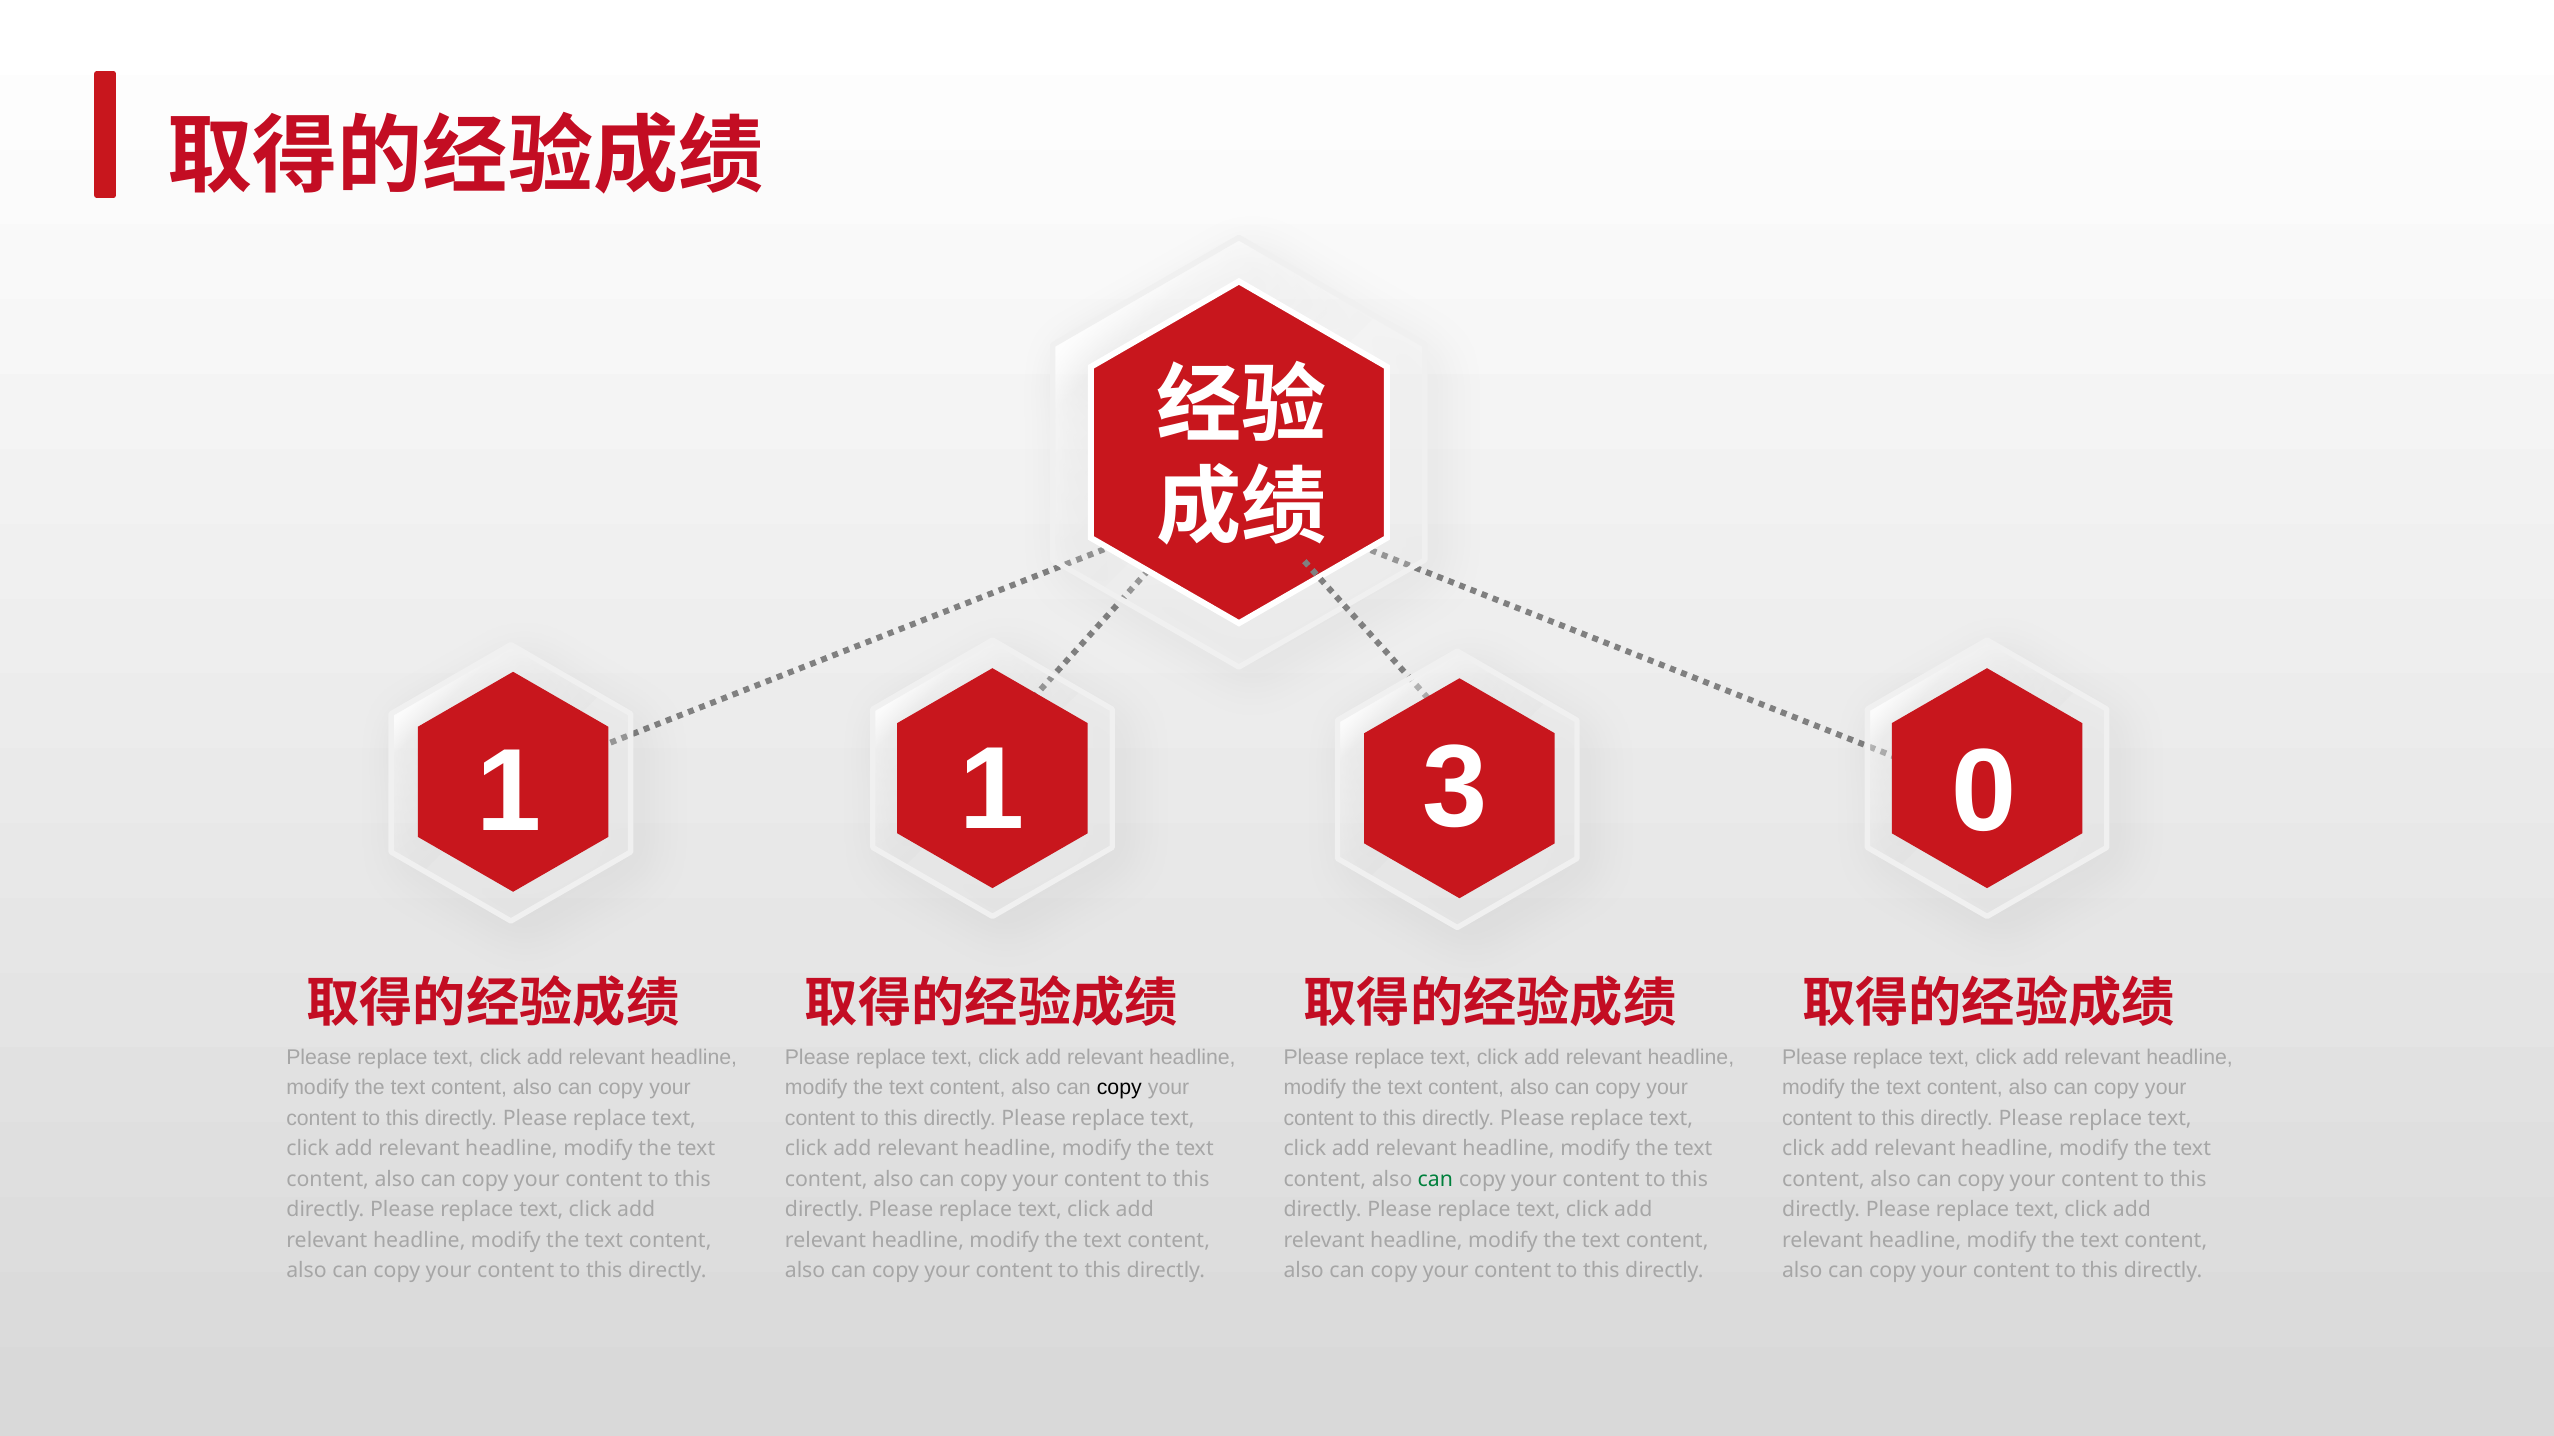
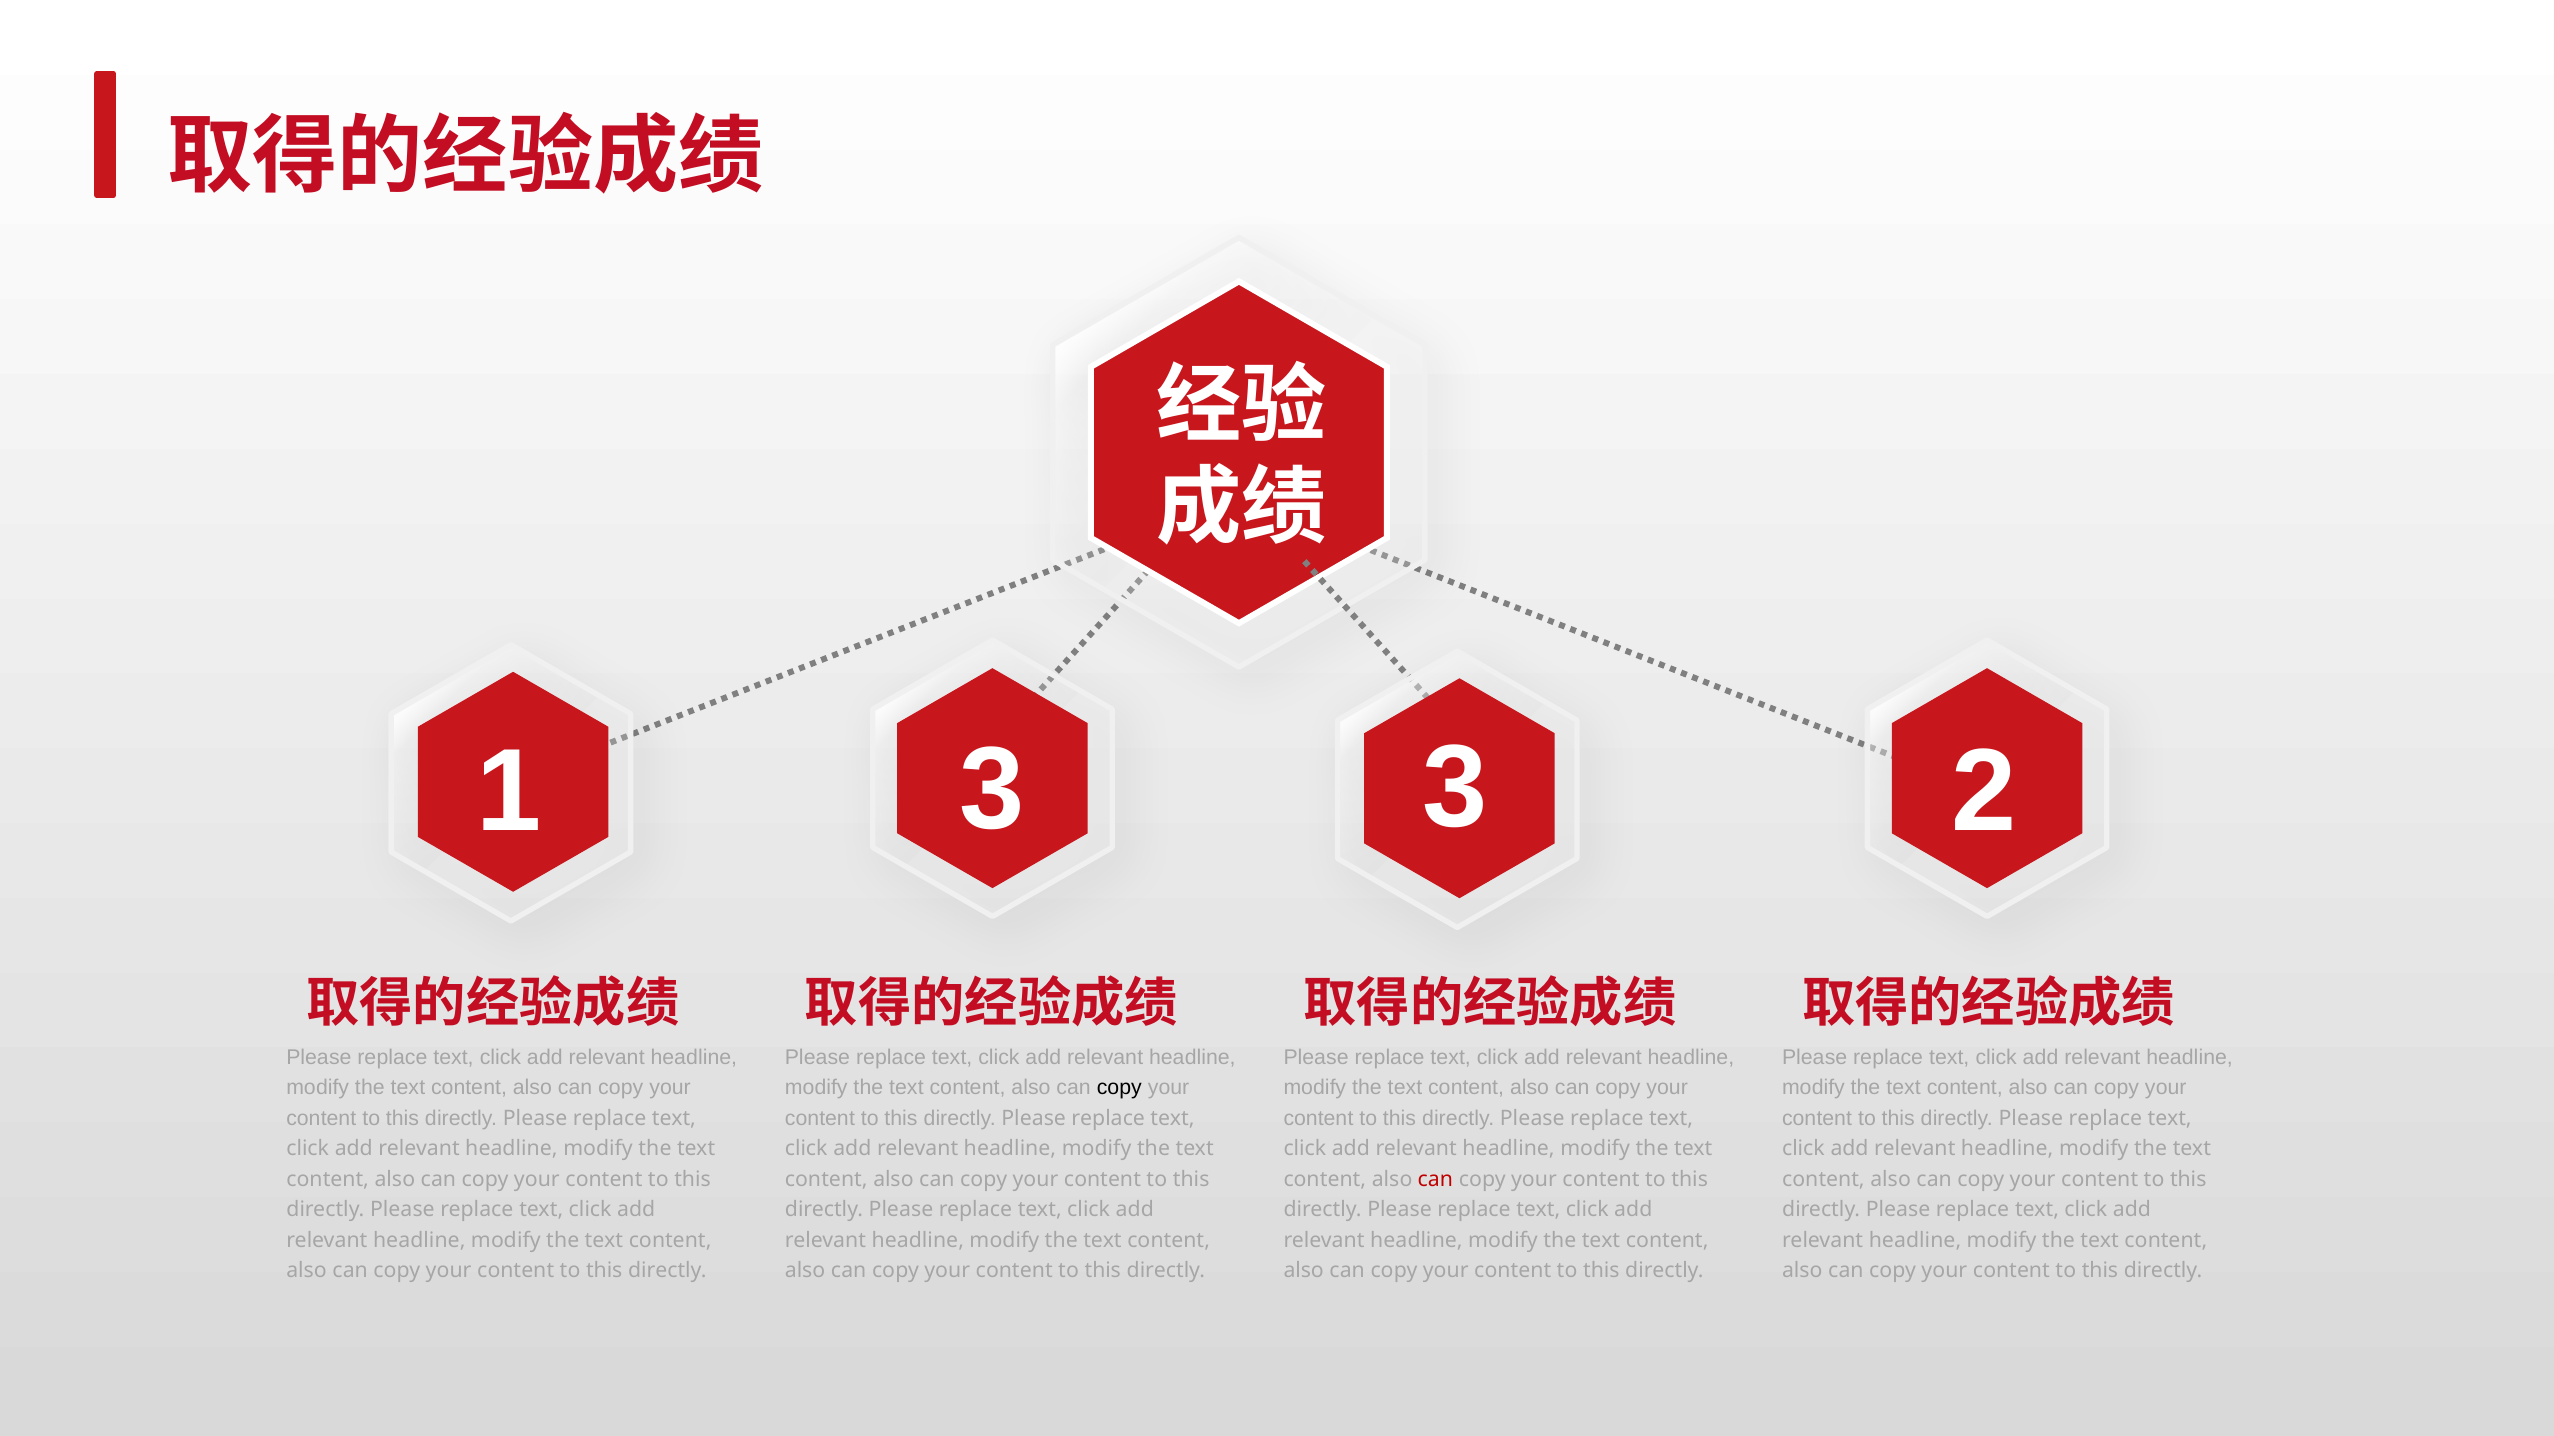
1 1: 1 -> 3
0: 0 -> 2
can at (1435, 1180) colour: green -> red
